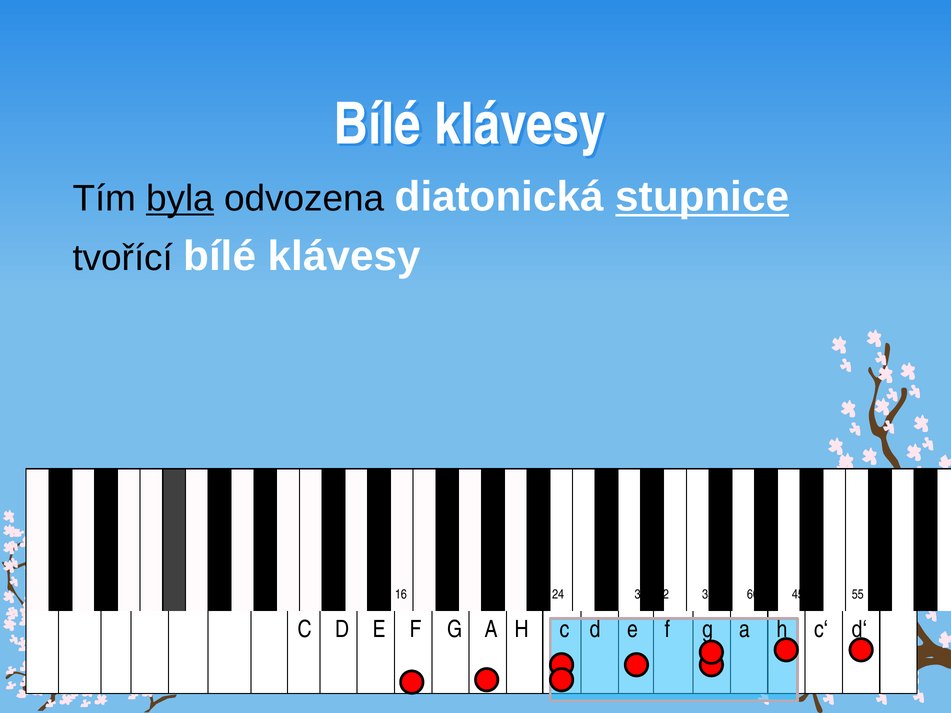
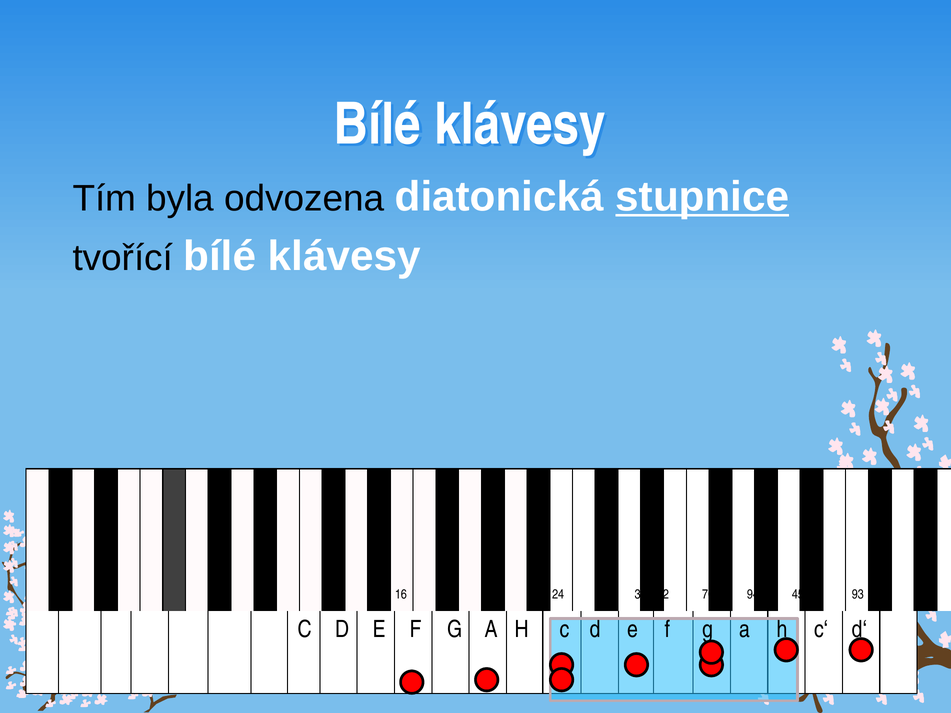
byla underline: present -> none
35: 35 -> 76
60: 60 -> 94
55: 55 -> 93
